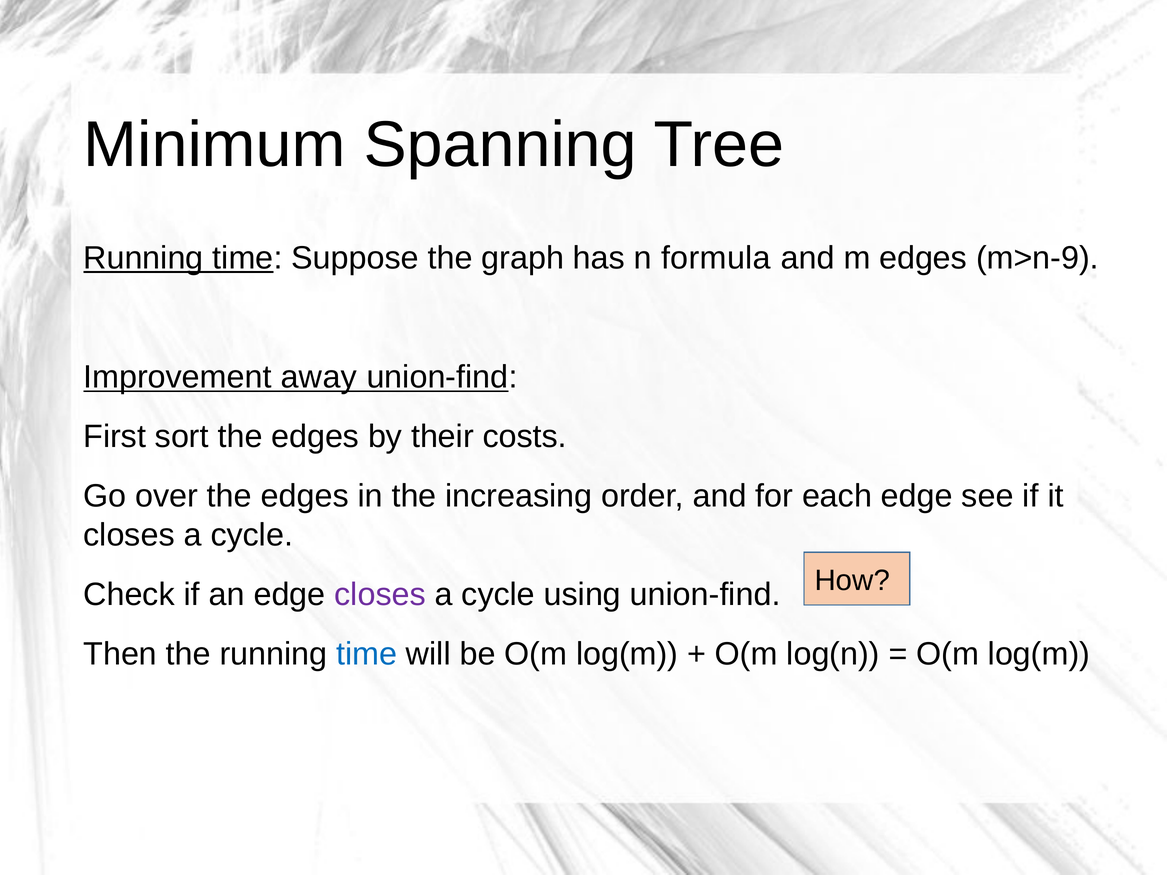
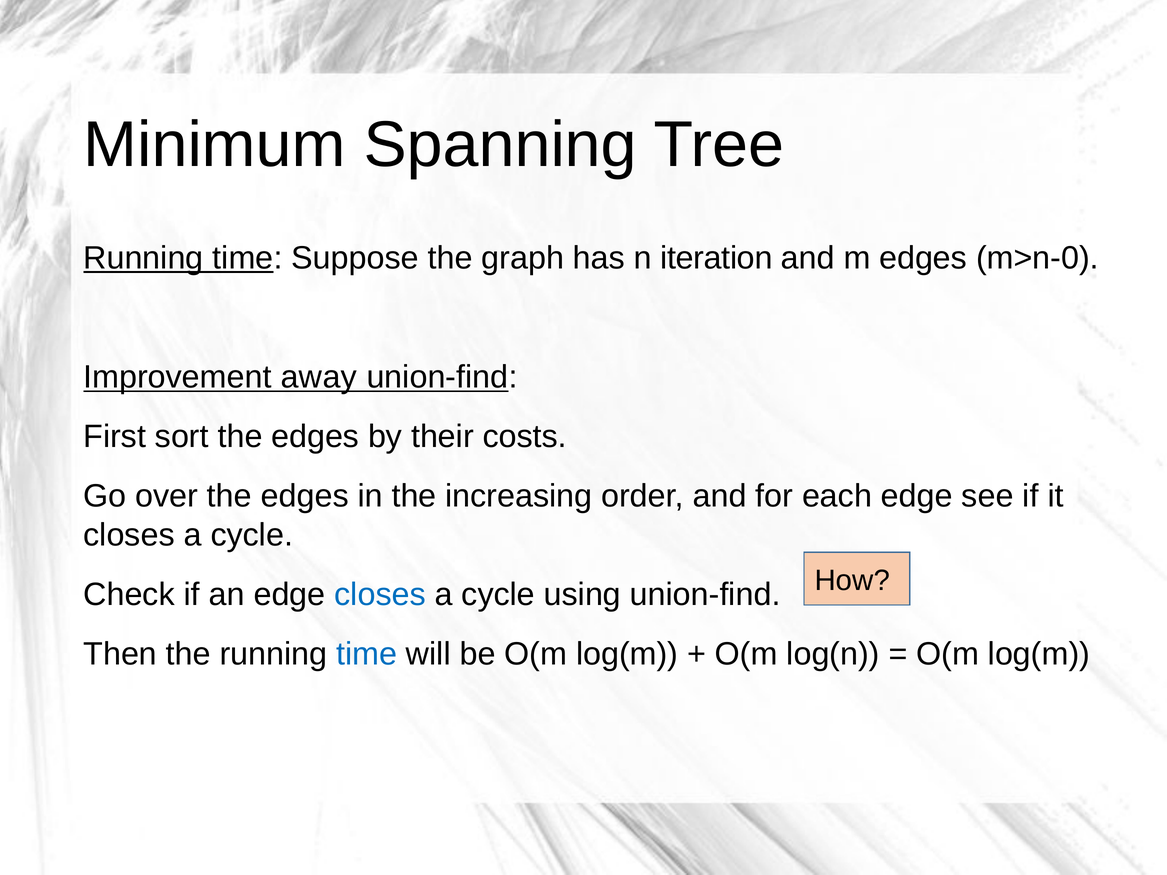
formula: formula -> iteration
m>n-9: m>n-9 -> m>n-0
closes at (380, 595) colour: purple -> blue
